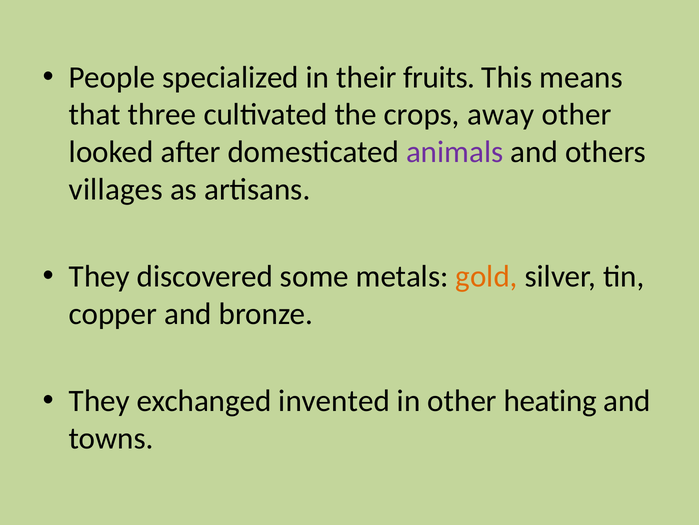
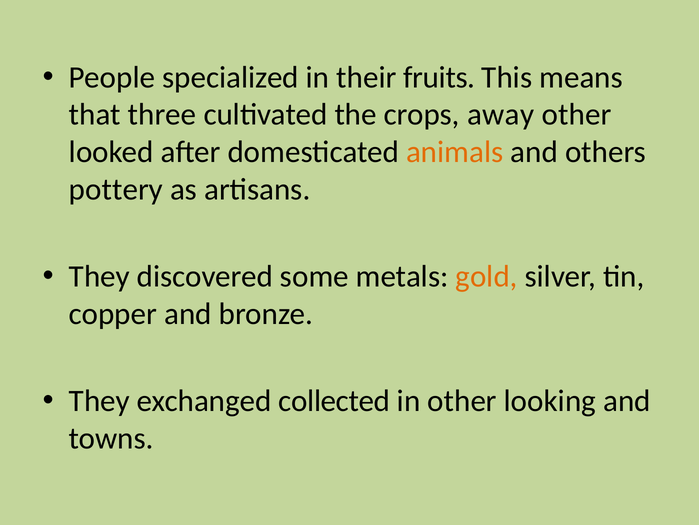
animals colour: purple -> orange
villages: villages -> pottery
invented: invented -> collected
heating: heating -> looking
